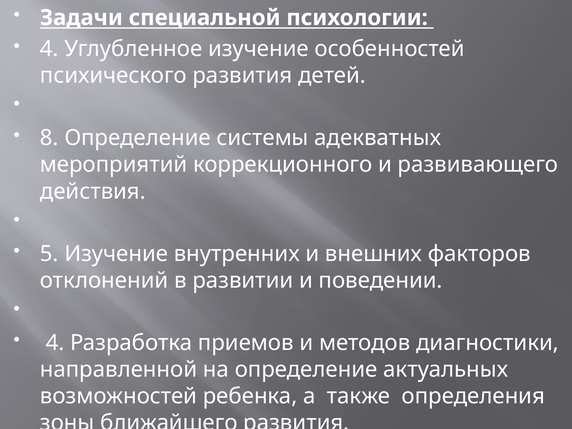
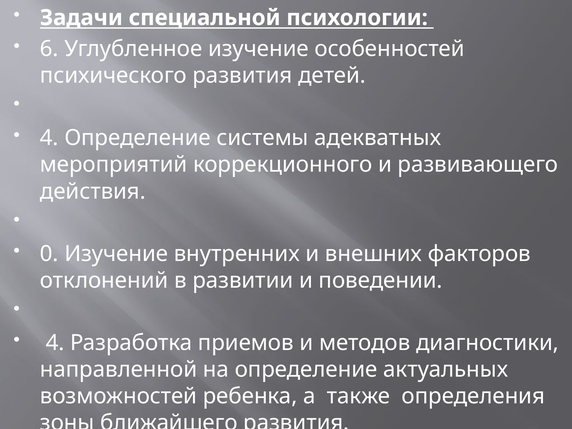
4 at (49, 49): 4 -> 6
8 at (49, 138): 8 -> 4
5: 5 -> 0
